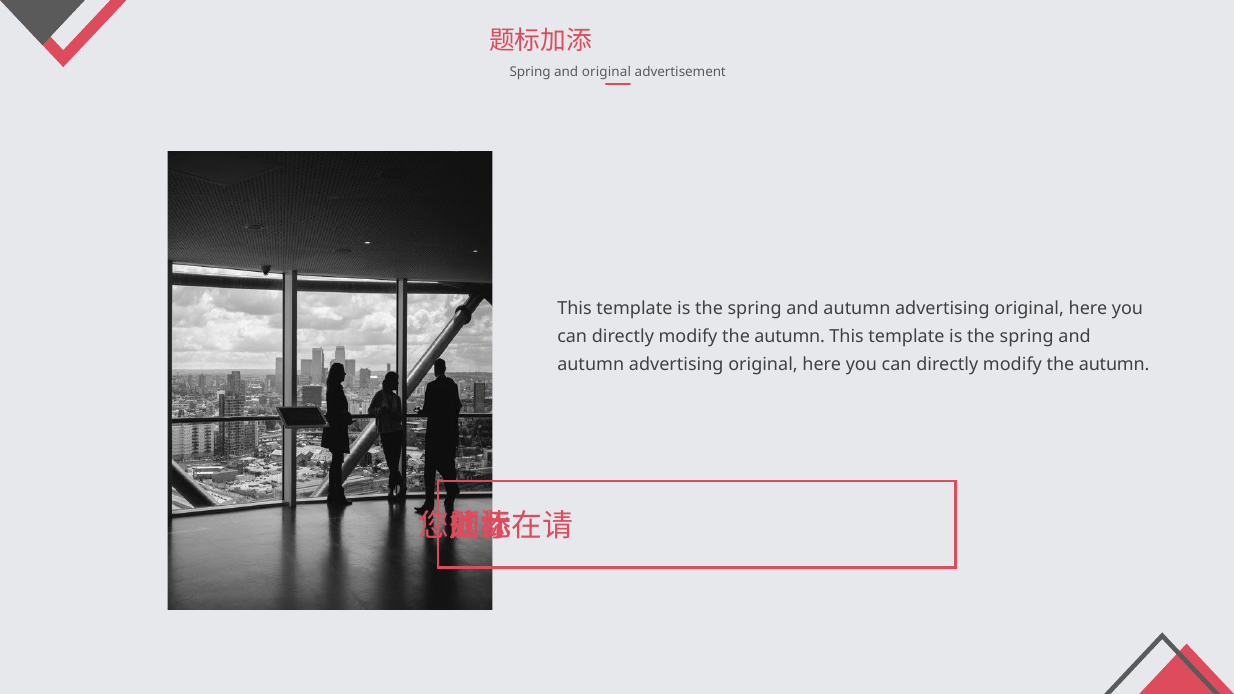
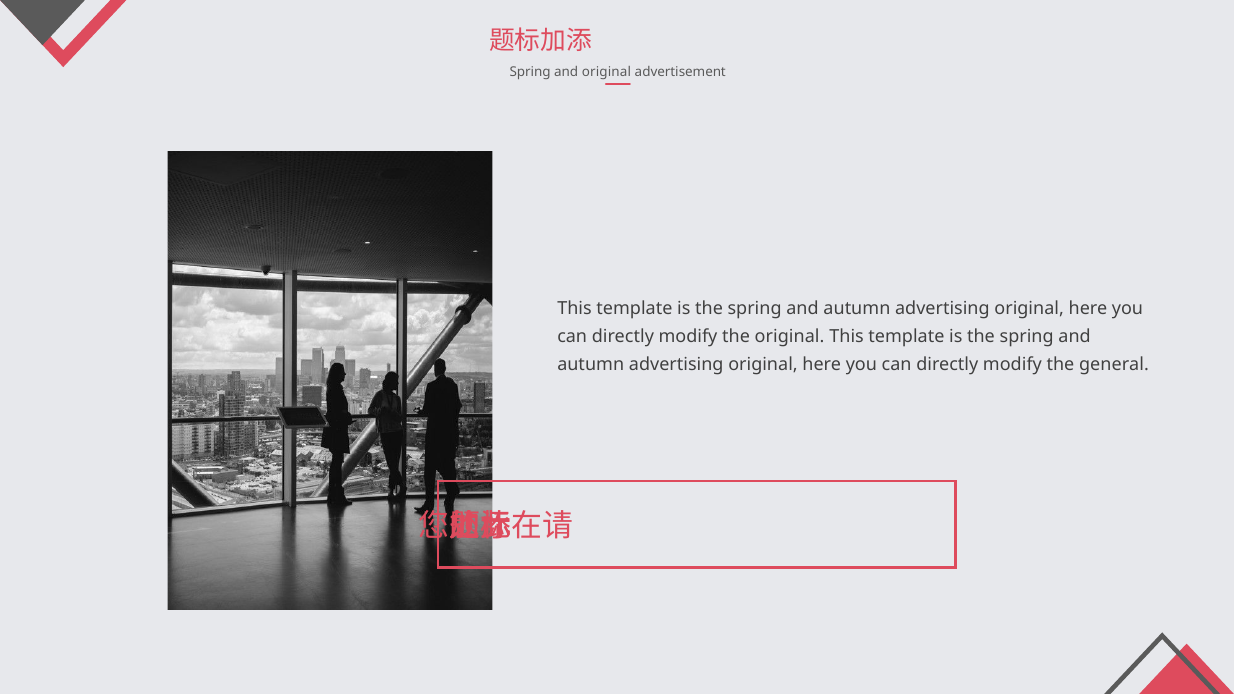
autumn at (790, 337): autumn -> original
autumn at (1114, 365): autumn -> general
